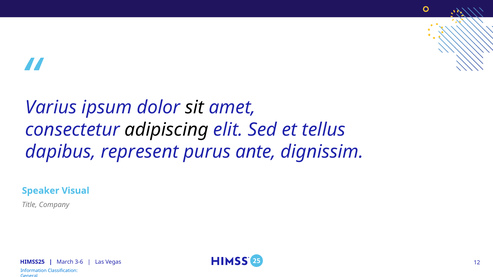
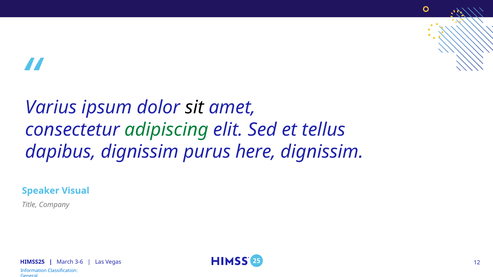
adipiscing colour: black -> green
dapibus represent: represent -> dignissim
ante: ante -> here
